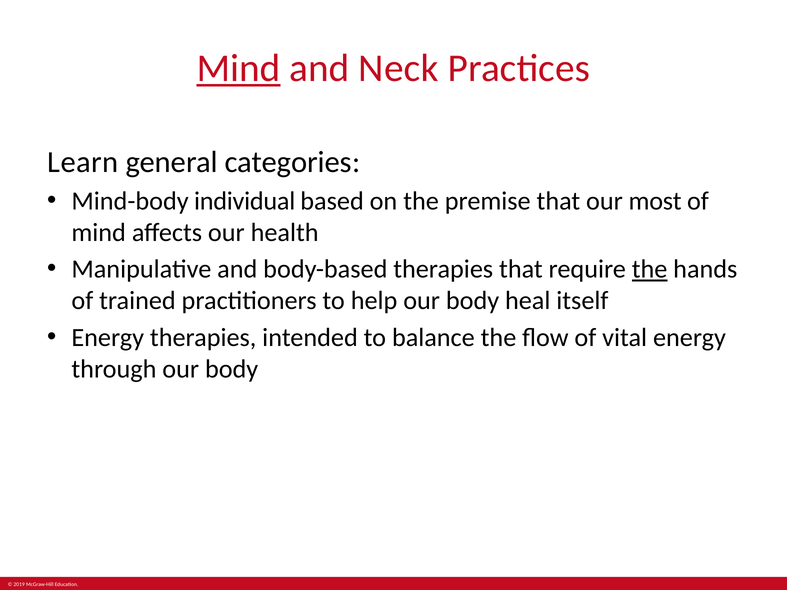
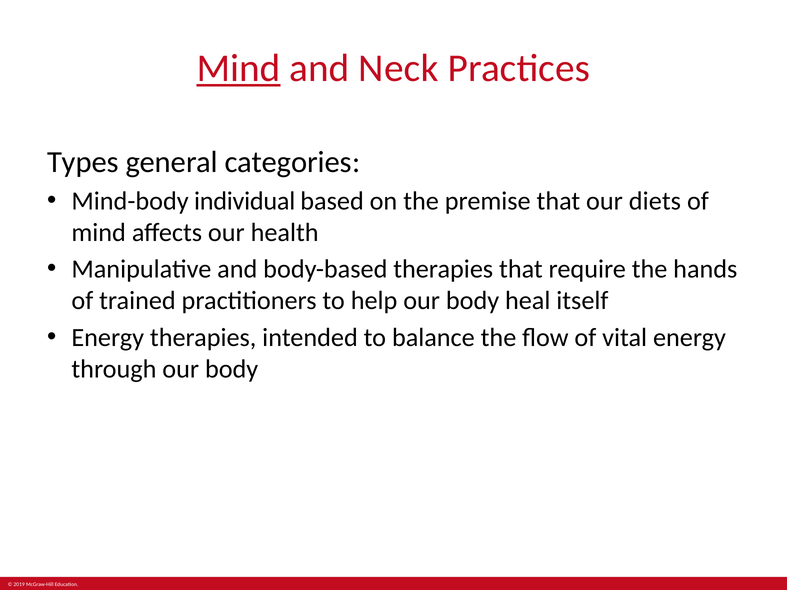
Learn: Learn -> Types
most: most -> diets
the at (650, 269) underline: present -> none
